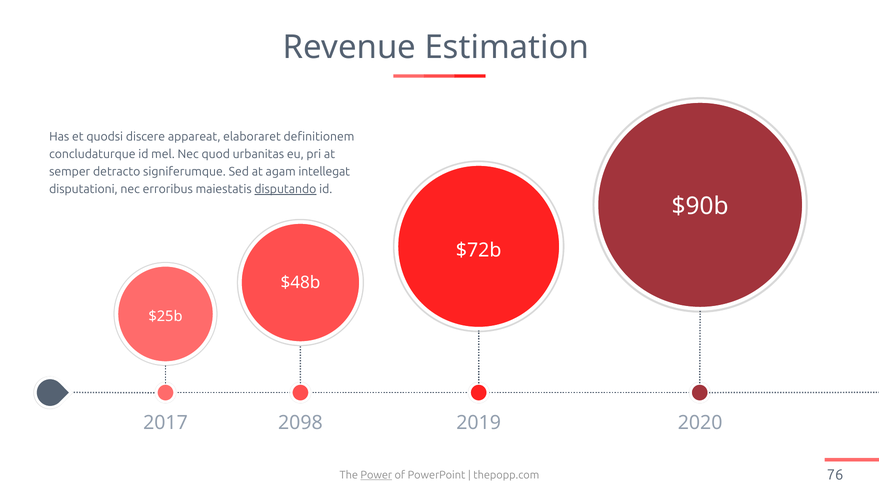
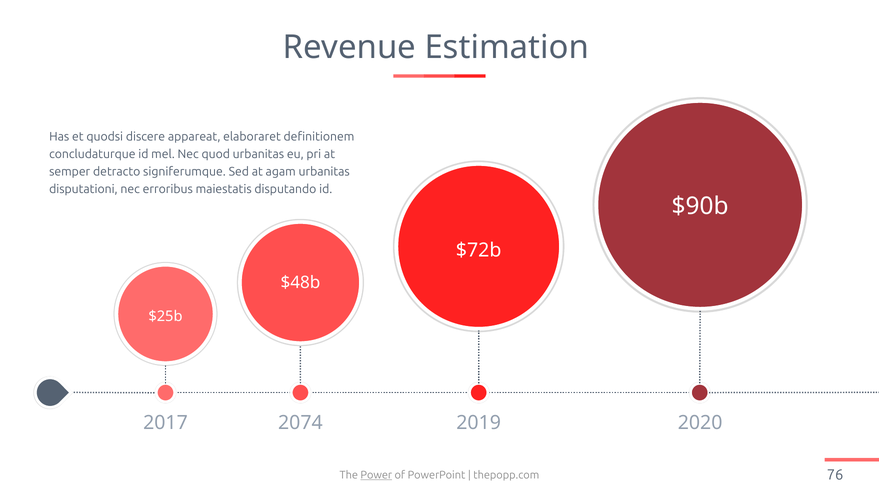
agam intellegat: intellegat -> urbanitas
disputando underline: present -> none
2098: 2098 -> 2074
